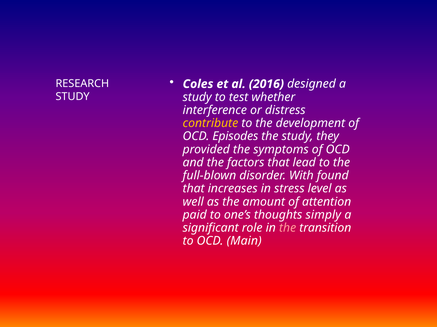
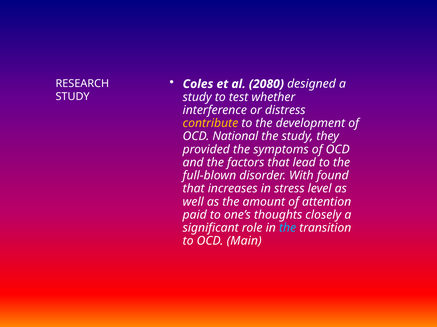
2016: 2016 -> 2080
Episodes: Episodes -> National
simply: simply -> closely
the at (288, 228) colour: pink -> light blue
